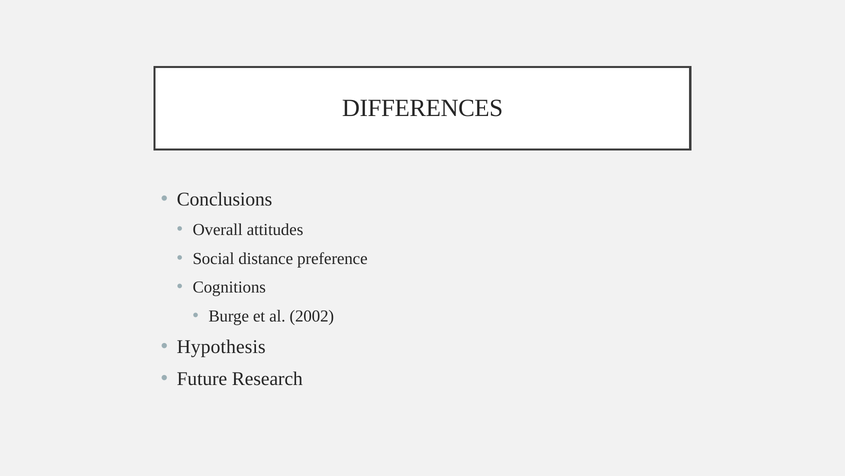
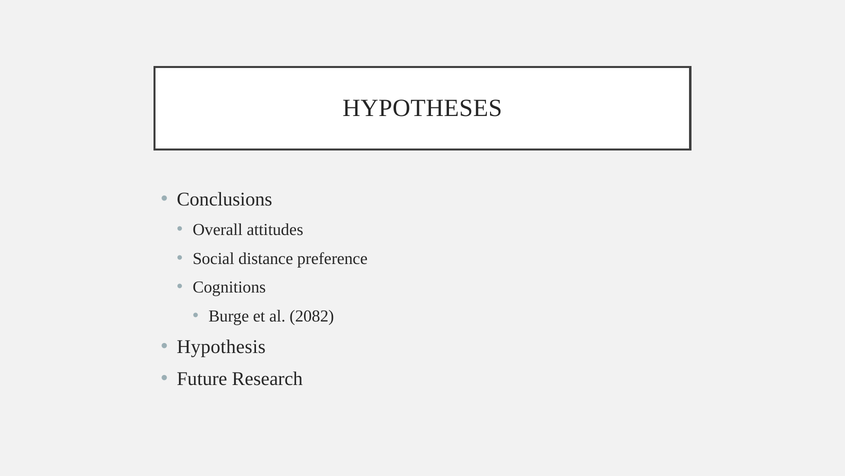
DIFFERENCES: DIFFERENCES -> HYPOTHESES
2002: 2002 -> 2082
